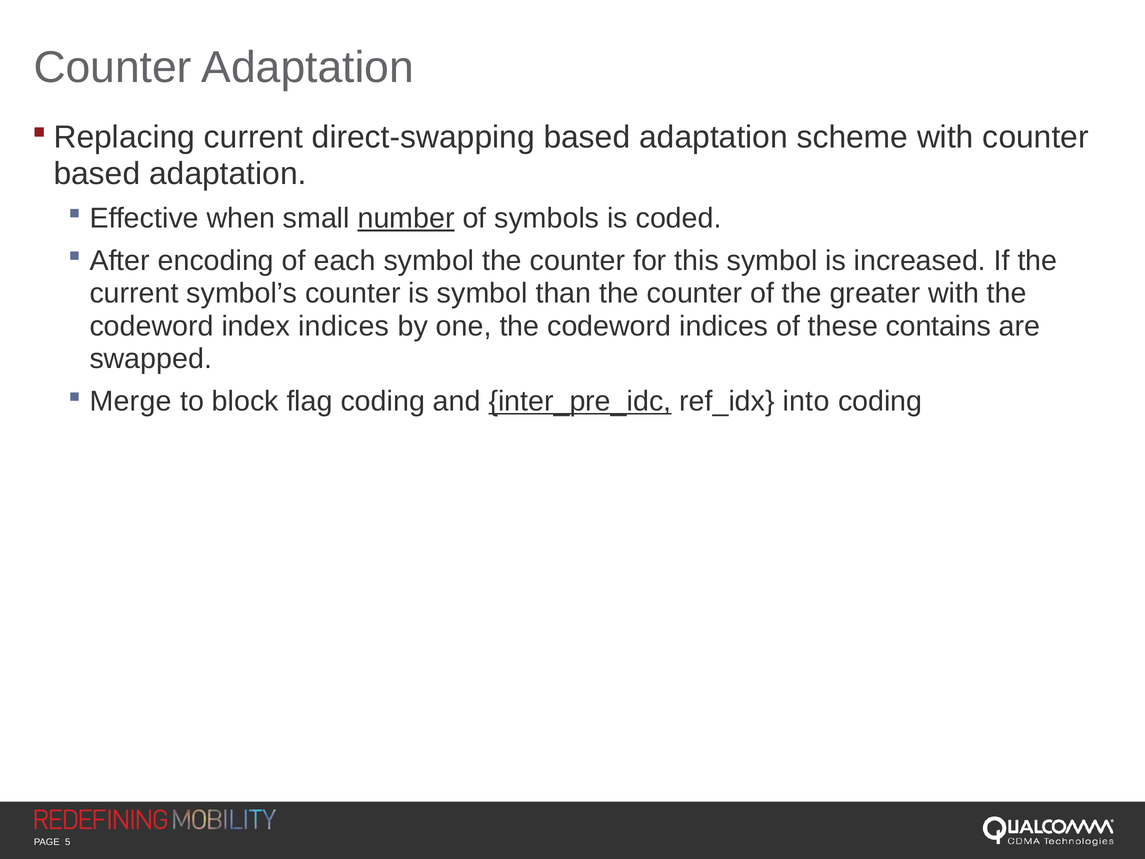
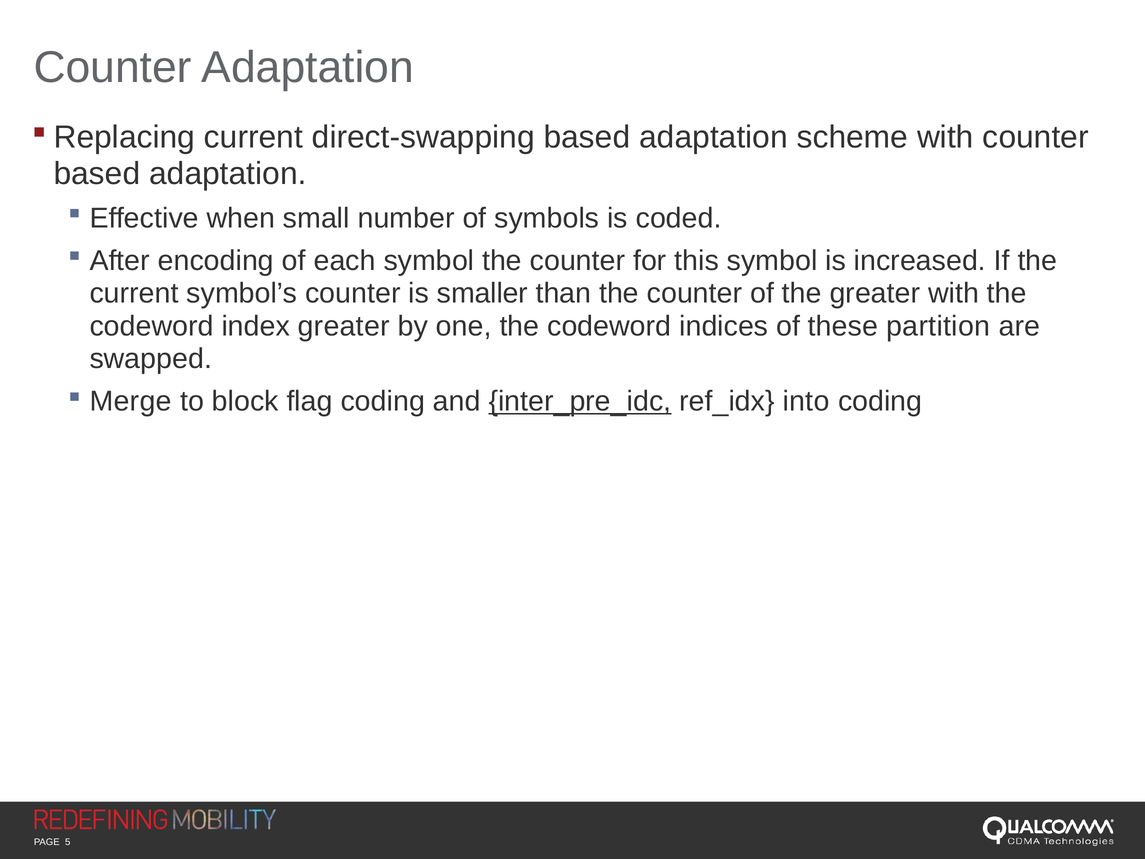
number underline: present -> none
is symbol: symbol -> smaller
index indices: indices -> greater
contains: contains -> partition
